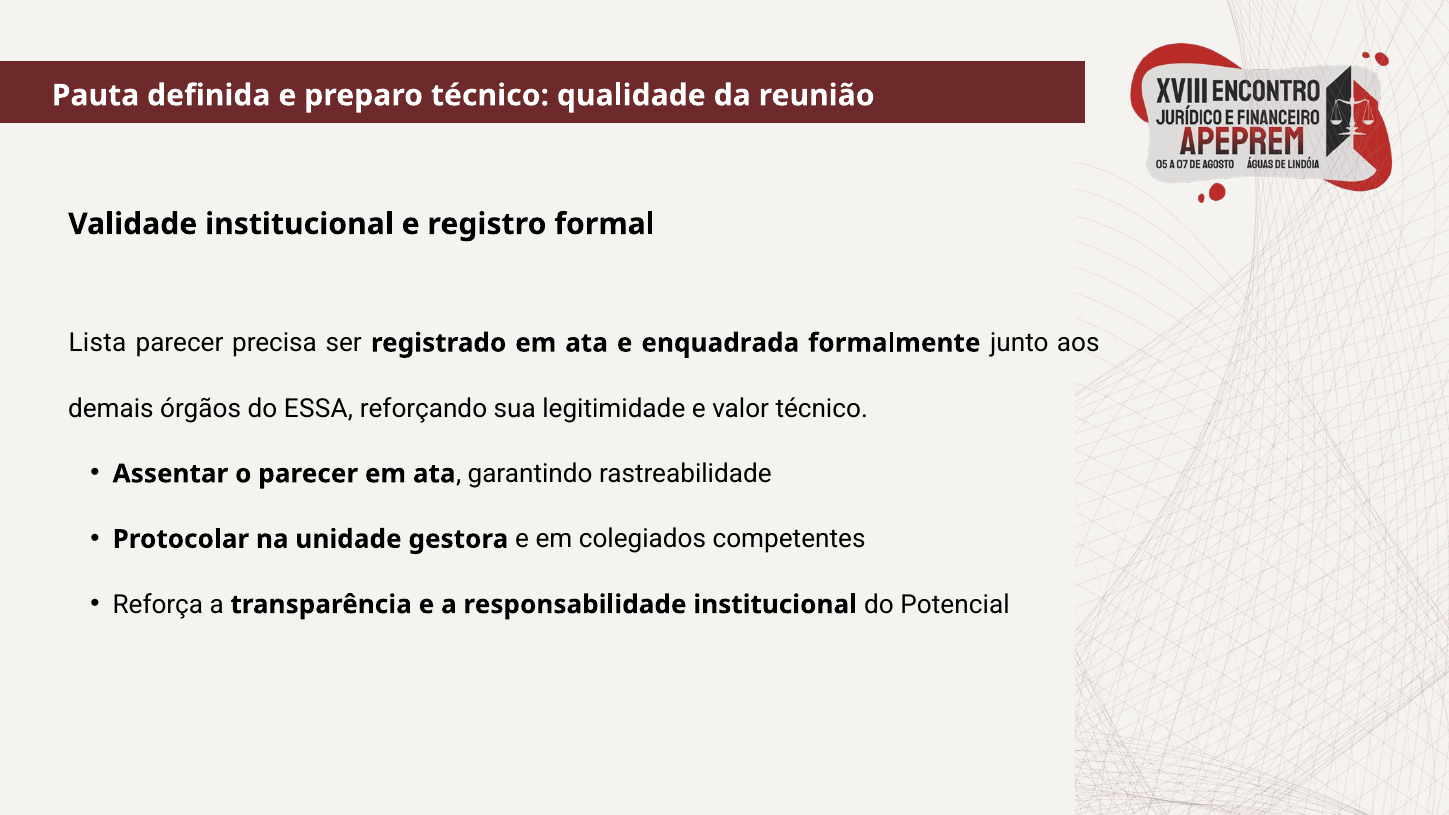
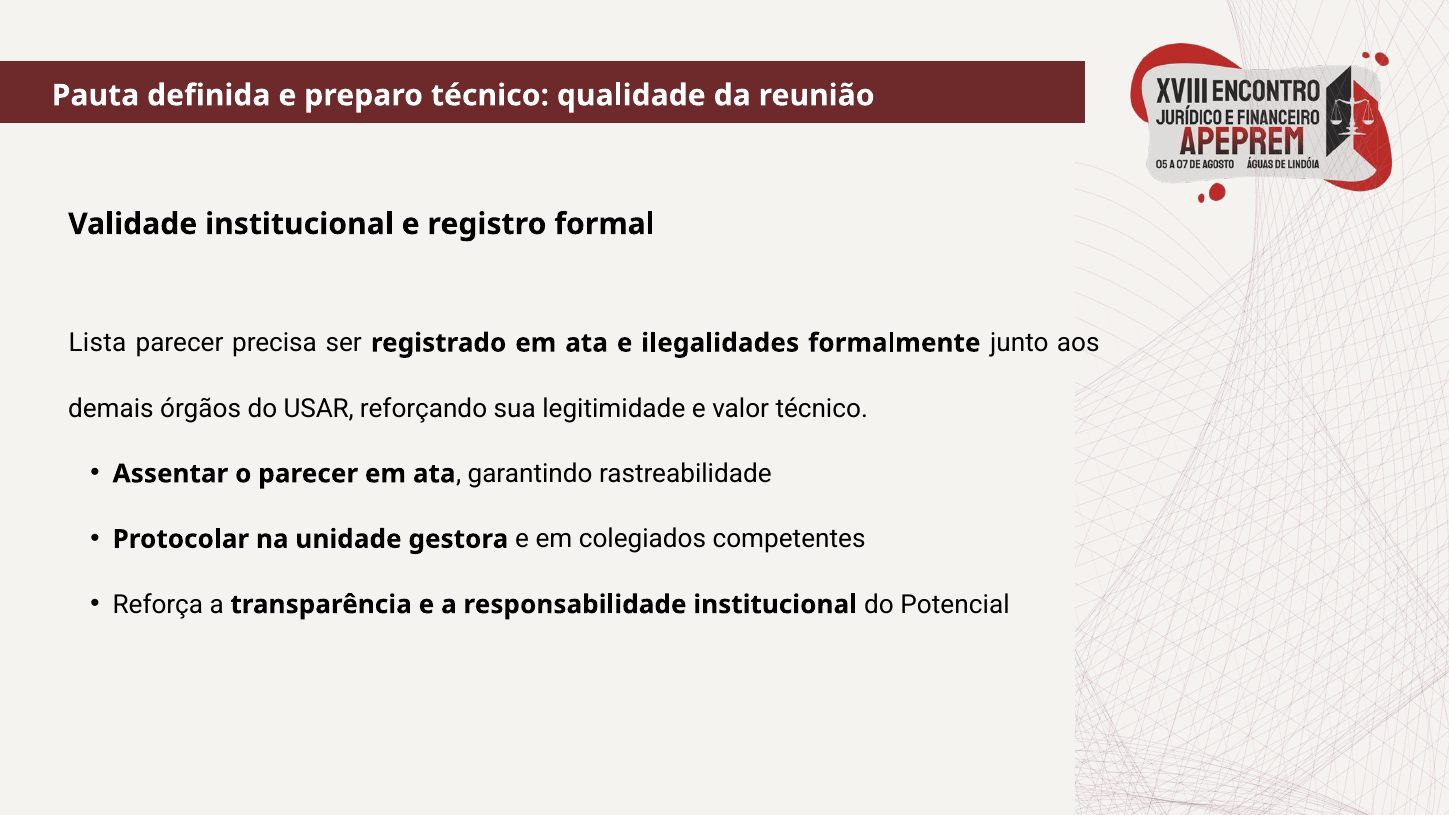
enquadrada: enquadrada -> ilegalidades
ESSA: ESSA -> USAR
